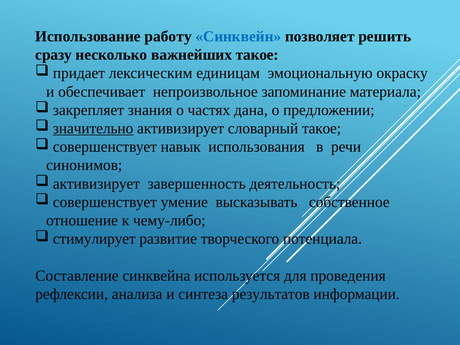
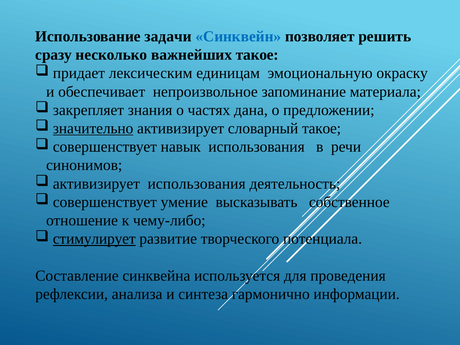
работу: работу -> задачи
активизирует завершенность: завершенность -> использования
стимулирует underline: none -> present
результатов: результатов -> гармонично
